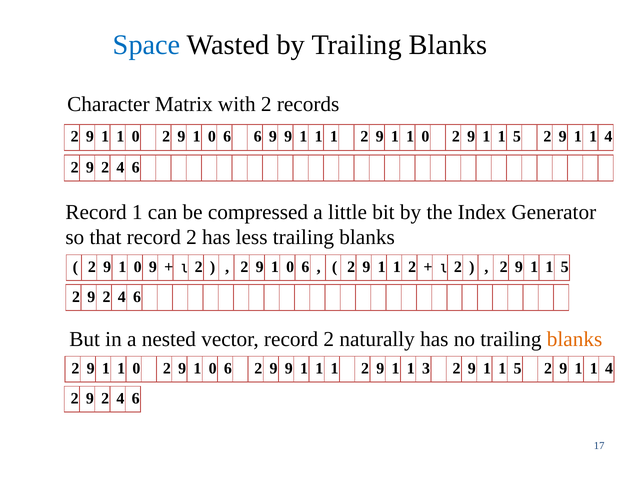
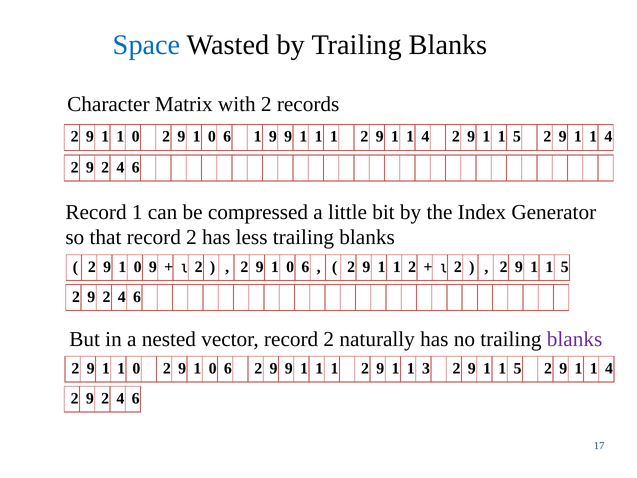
6 6: 6 -> 1
0 at (425, 137): 0 -> 4
blanks at (575, 339) colour: orange -> purple
